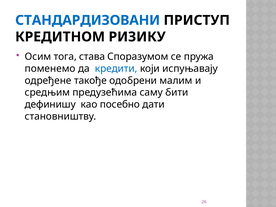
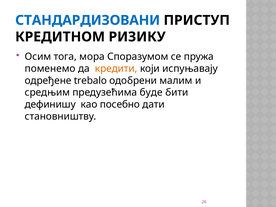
става: става -> мора
кредити colour: blue -> orange
такође: такође -> trebalo
саму: саму -> буде
